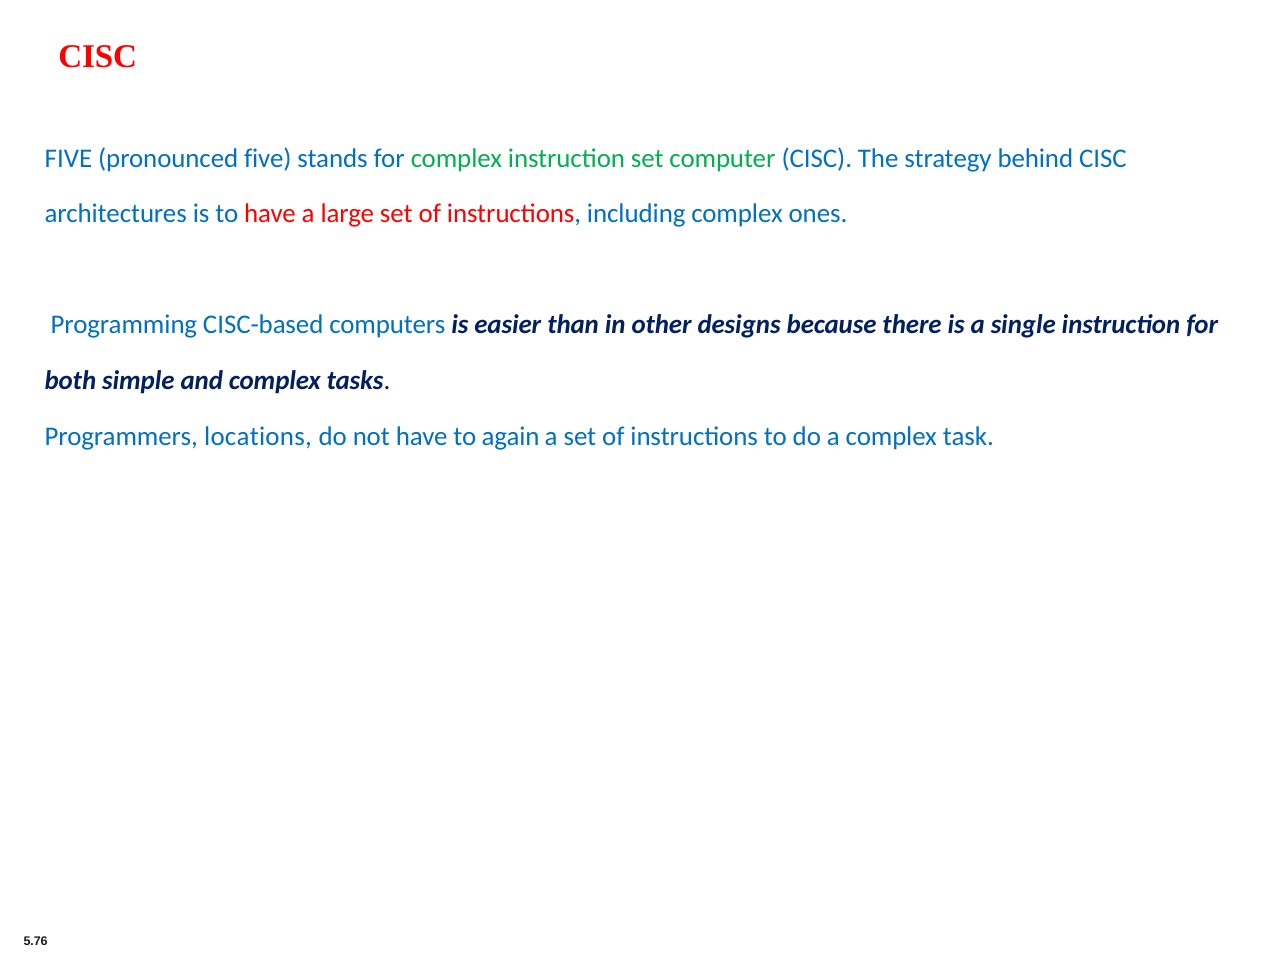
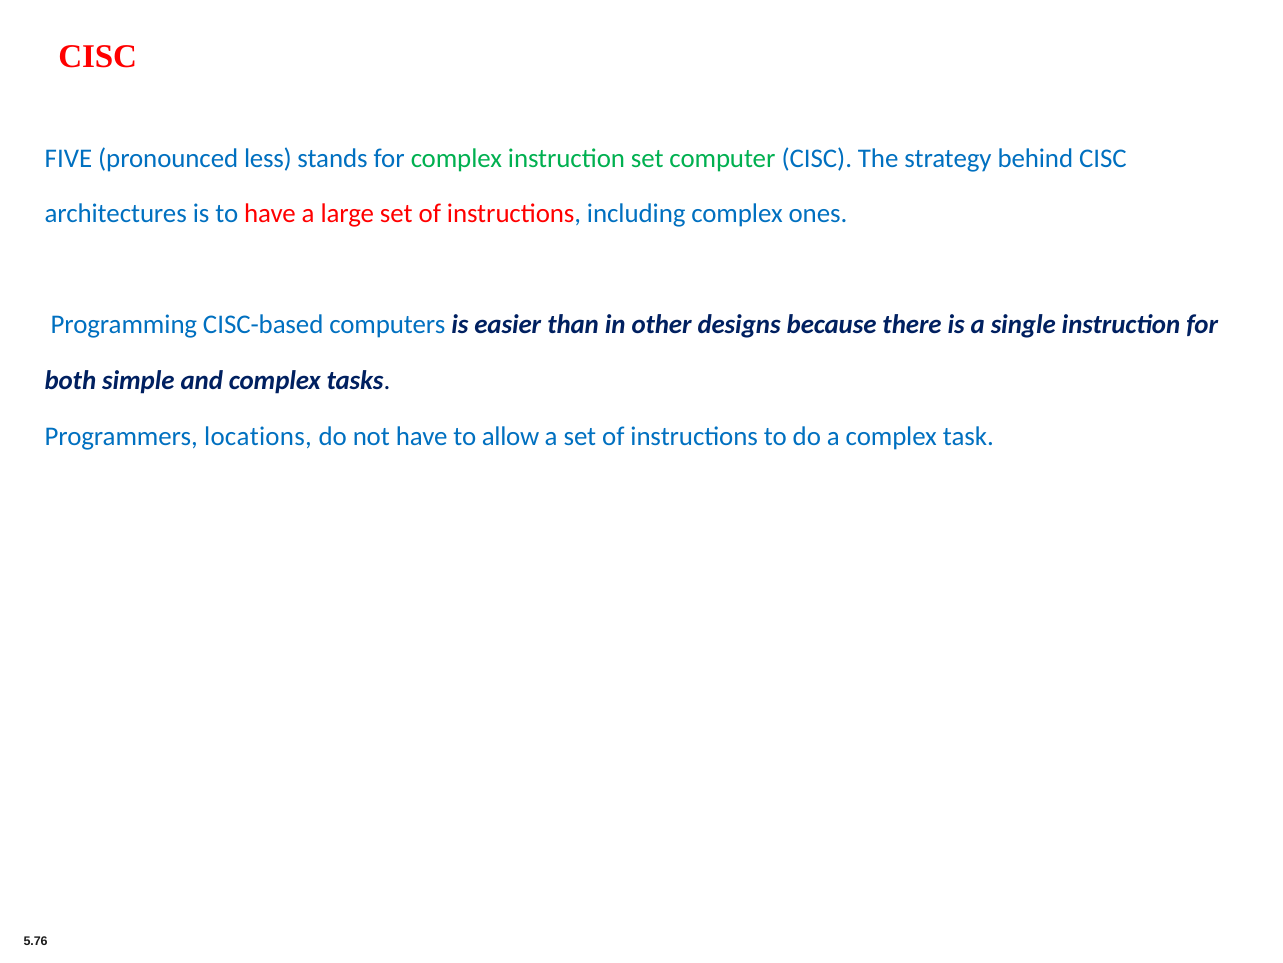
pronounced five: five -> less
again: again -> allow
